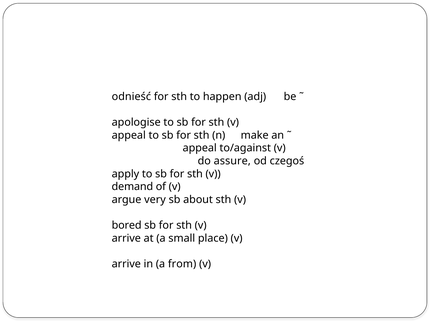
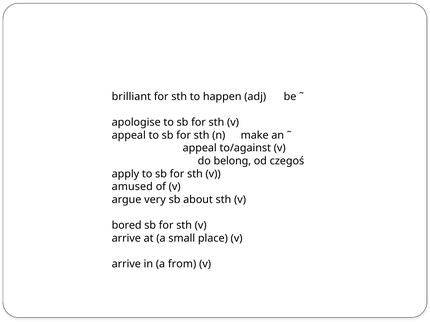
odnieść: odnieść -> brilliant
assure: assure -> belong
demand: demand -> amused
